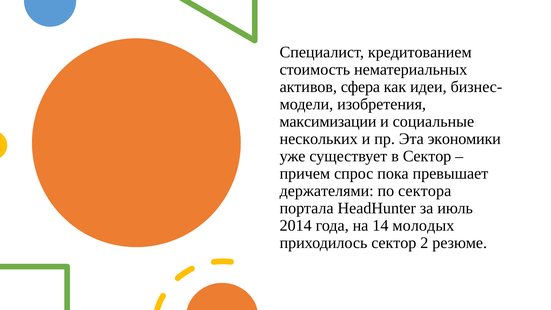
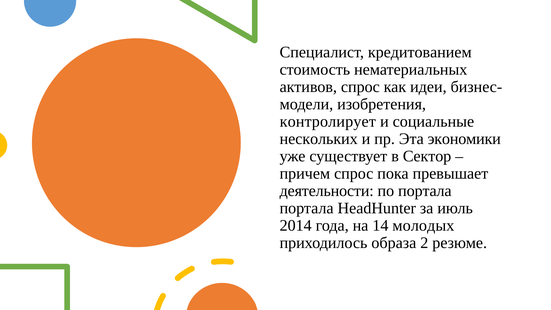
активов сфера: сфера -> спрос
максимизации: максимизации -> контролирует
держателями: держателями -> деятельности
по сектора: сектора -> портала
приходилось сектор: сектор -> образа
